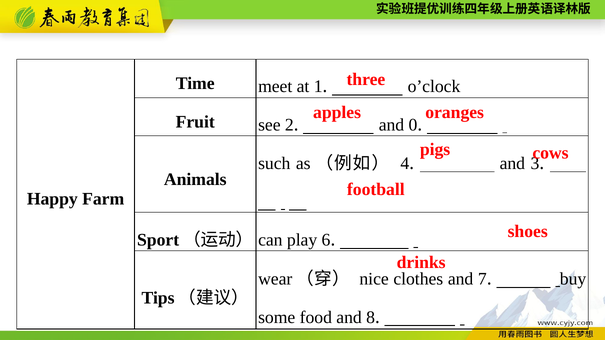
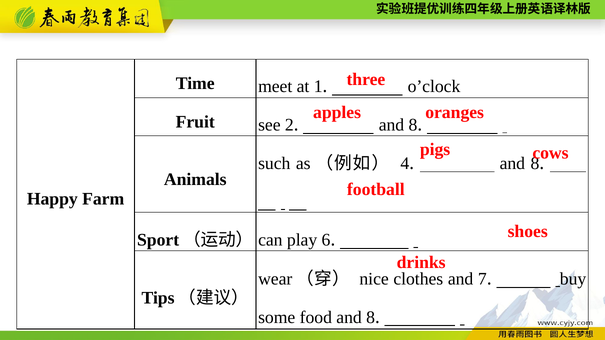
0 at (413, 125): 0 -> 8
3 at (535, 163): 3 -> 8
